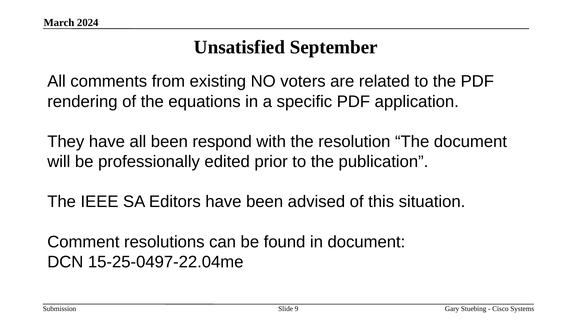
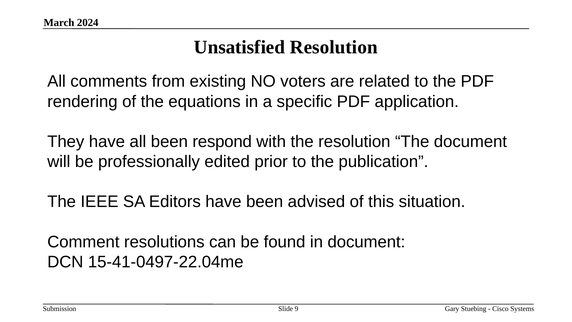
Unsatisfied September: September -> Resolution
15-25-0497-22.04me: 15-25-0497-22.04me -> 15-41-0497-22.04me
